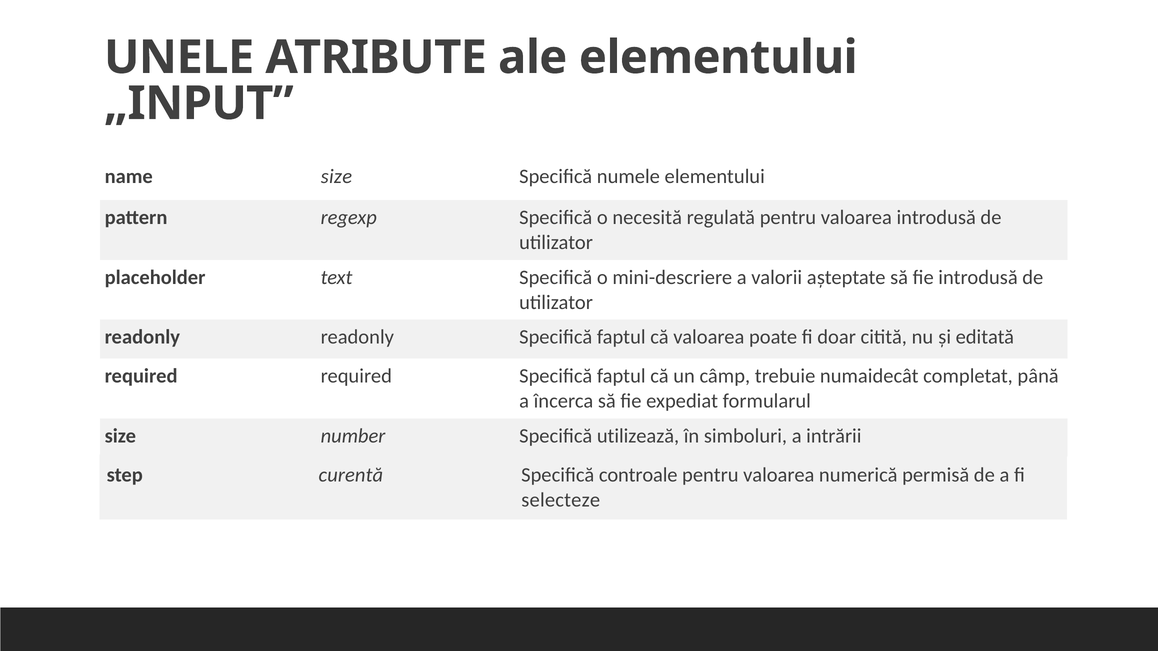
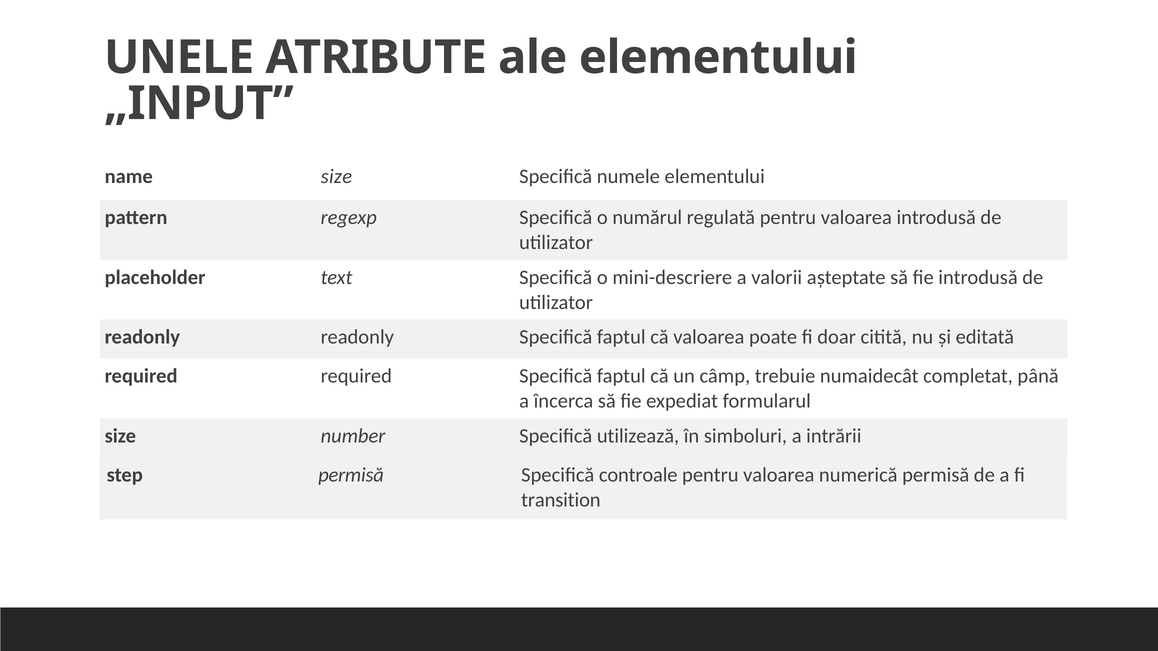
necesită: necesită -> numărul
step curentă: curentă -> permisă
selecteze: selecteze -> transition
